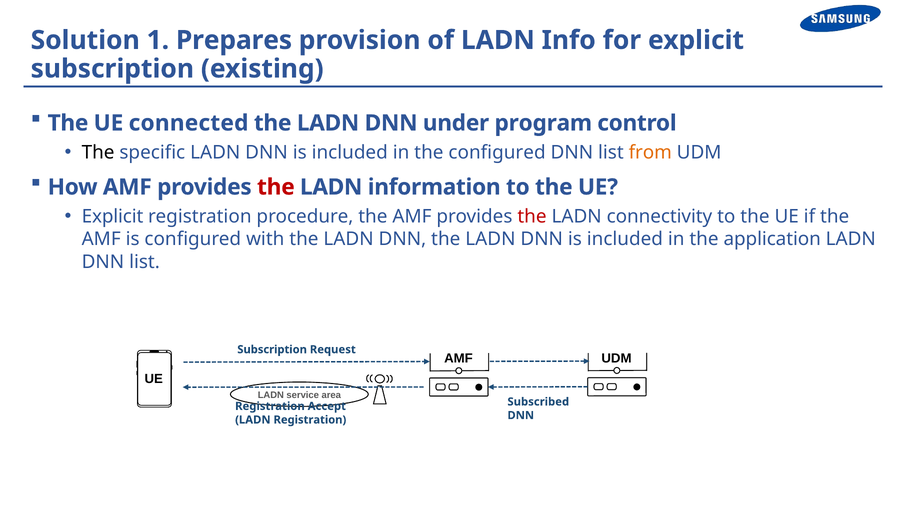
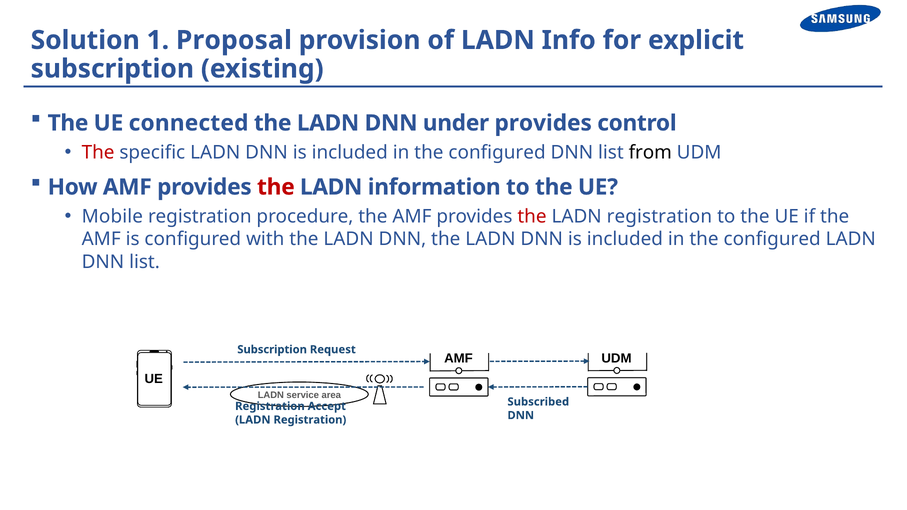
Prepares: Prepares -> Proposal
under program: program -> provides
The at (98, 152) colour: black -> red
from colour: orange -> black
Explicit at (112, 217): Explicit -> Mobile
connectivity at (659, 217): connectivity -> registration
application at (772, 239): application -> configured
